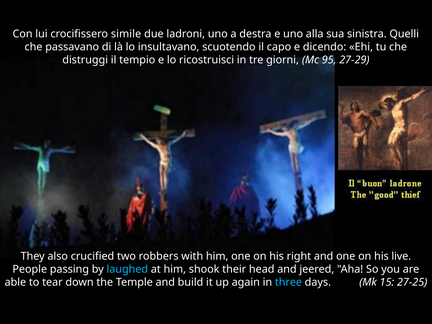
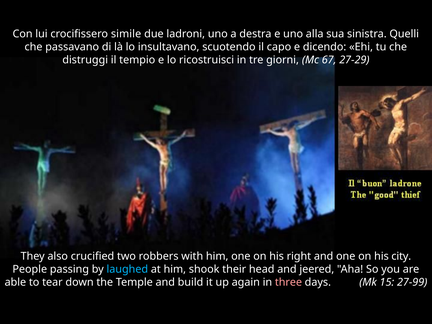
95: 95 -> 67
live: live -> city
three colour: light blue -> pink
27-25: 27-25 -> 27-99
